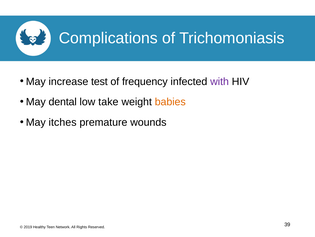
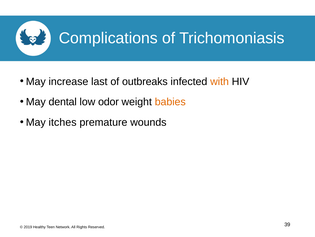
test: test -> last
frequency: frequency -> outbreaks
with colour: purple -> orange
take: take -> odor
